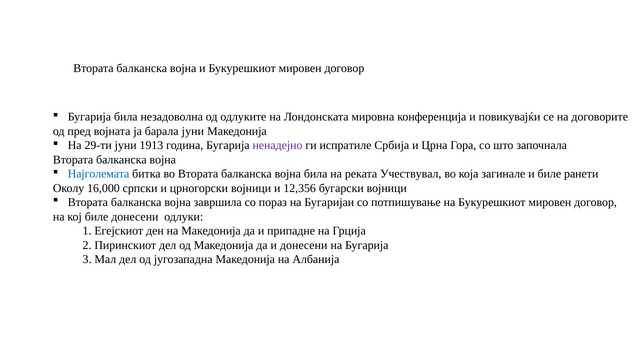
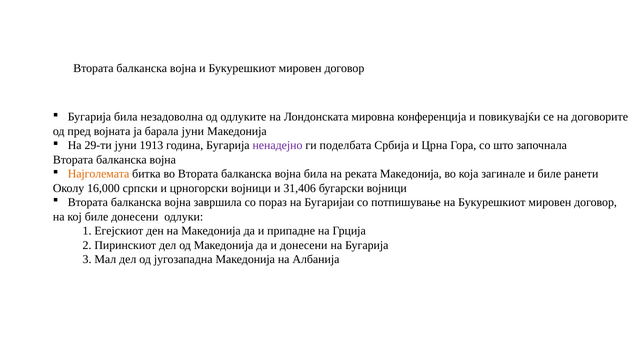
испратиле: испратиле -> поделбата
Најголемата colour: blue -> orange
реката Учествувал: Учествувал -> Македонија
12,356: 12,356 -> 31,406
